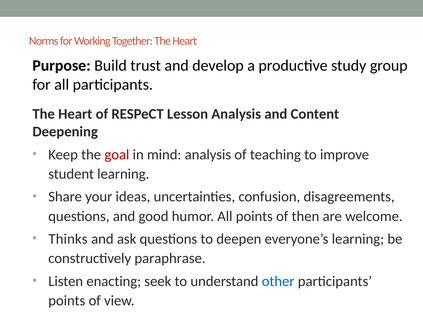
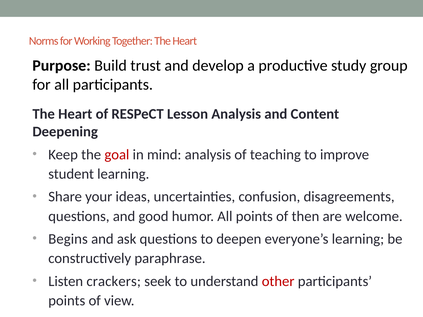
Thinks: Thinks -> Begins
enacting: enacting -> crackers
other colour: blue -> red
